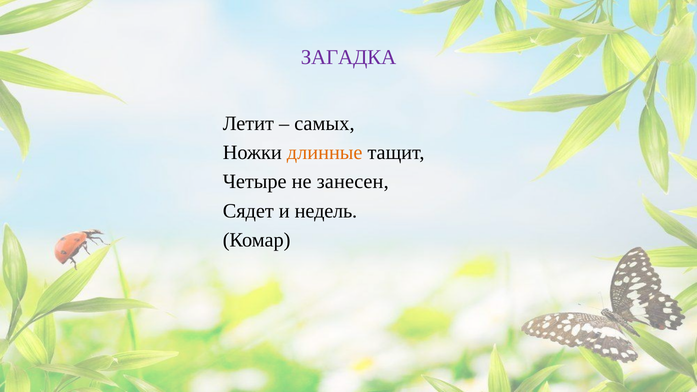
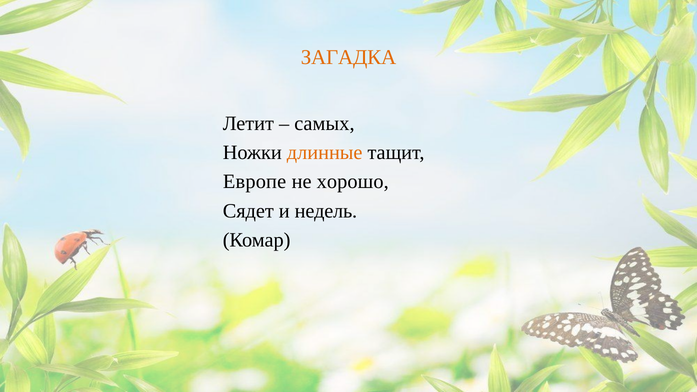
ЗАГАДКА colour: purple -> orange
Четыре: Четыре -> Европе
занесен: занесен -> хорошо
